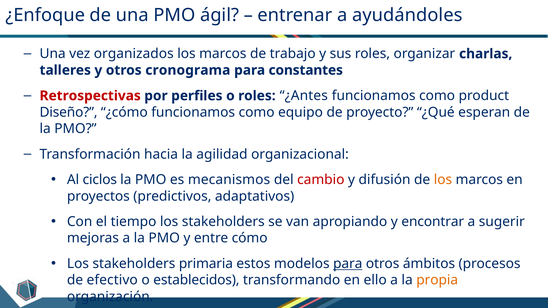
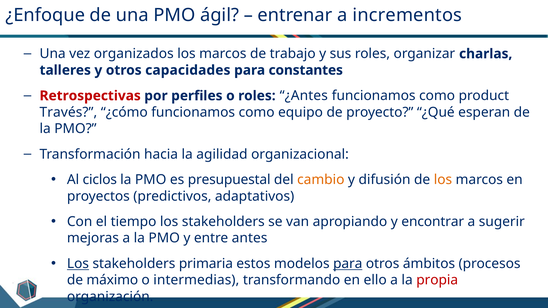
ayudándoles: ayudándoles -> incrementos
cronograma: cronograma -> capacidades
Diseño: Diseño -> Través
mecanismos: mecanismos -> presupuestal
cambio colour: red -> orange
cómo: cómo -> antes
Los at (78, 264) underline: none -> present
efectivo: efectivo -> máximo
establecidos: establecidos -> intermedias
propia colour: orange -> red
